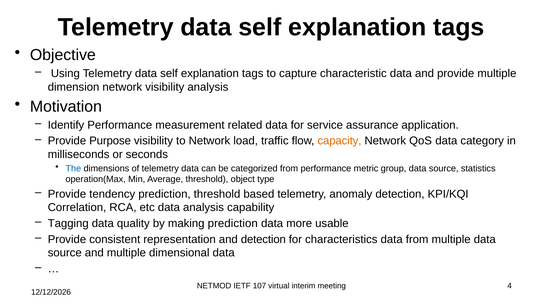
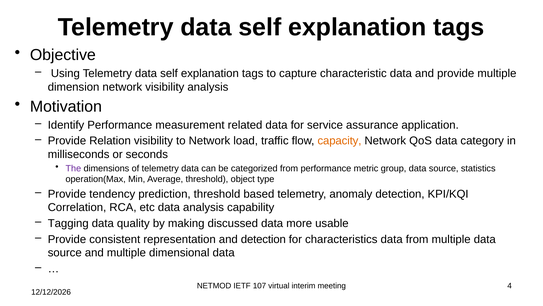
Purpose: Purpose -> Relation
The colour: blue -> purple
making prediction: prediction -> discussed
